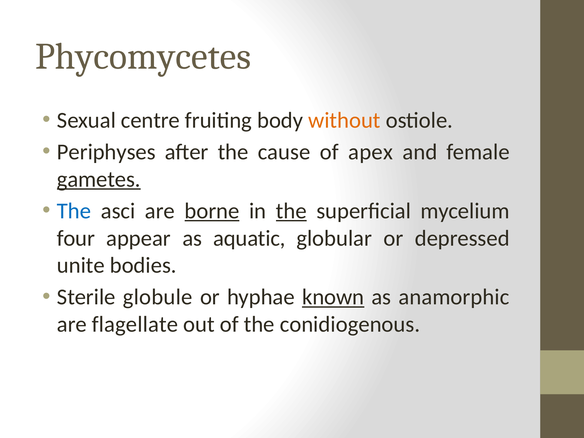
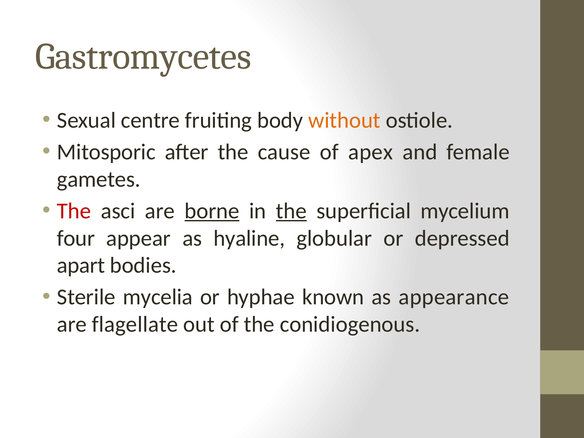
Phycomycetes: Phycomycetes -> Gastromycetes
Periphyses: Periphyses -> Mitosporic
gametes underline: present -> none
The at (74, 211) colour: blue -> red
aquatic: aquatic -> hyaline
unite: unite -> apart
globule: globule -> mycelia
known underline: present -> none
anamorphic: anamorphic -> appearance
